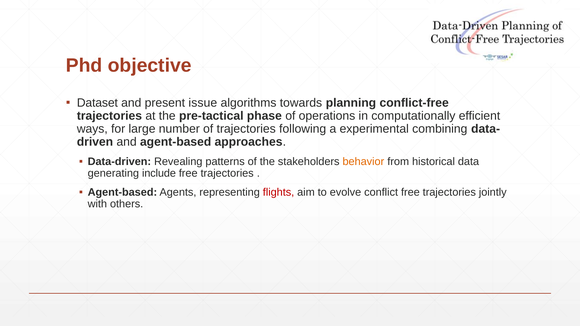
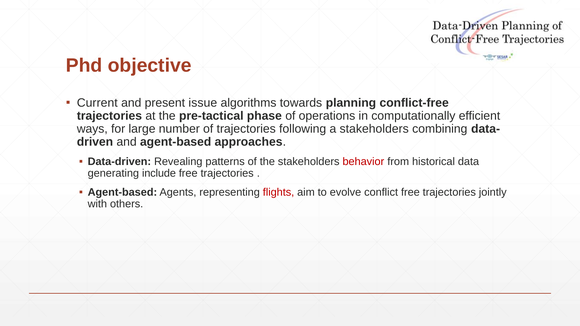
Dataset: Dataset -> Current
a experimental: experimental -> stakeholders
behavior colour: orange -> red
